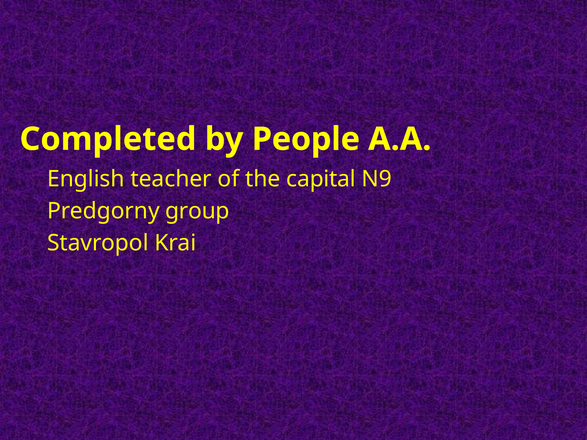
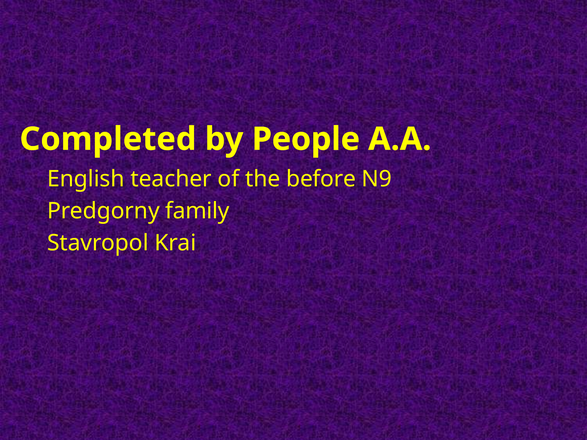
capital: capital -> before
group: group -> family
